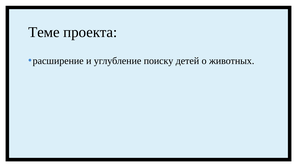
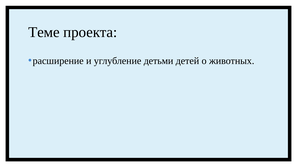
поиску: поиску -> детьми
